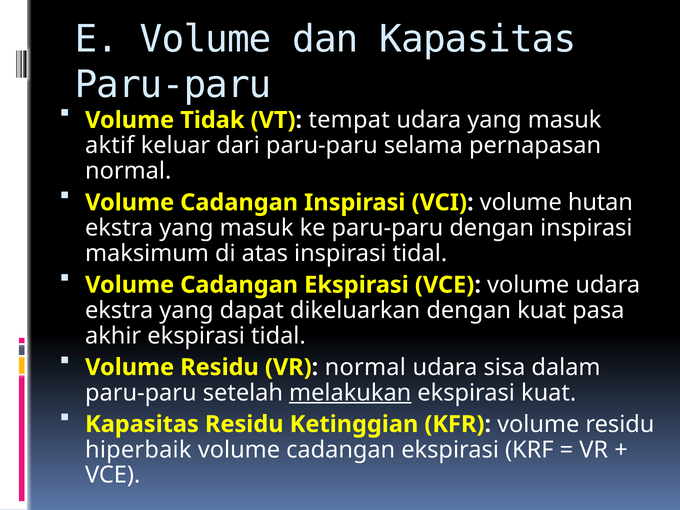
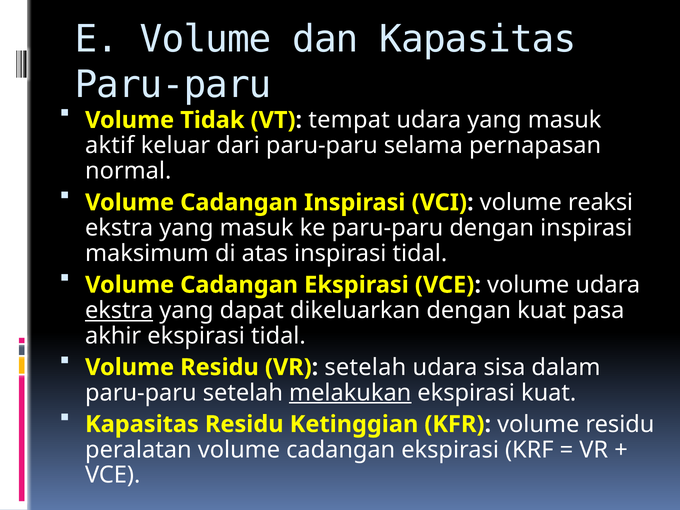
hutan: hutan -> reaksi
ekstra at (119, 310) underline: none -> present
VR normal: normal -> setelah
hiperbaik: hiperbaik -> peralatan
